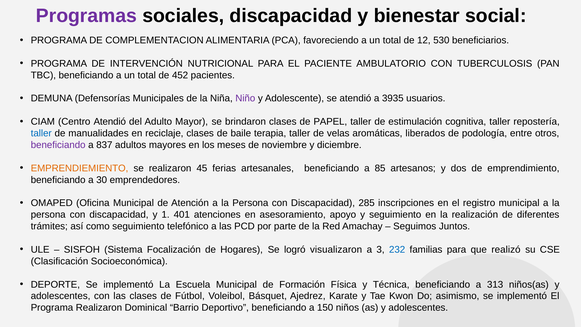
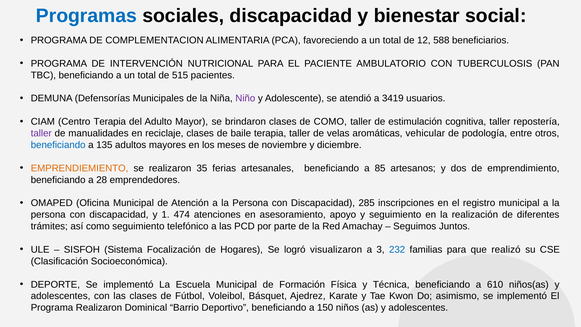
Programas colour: purple -> blue
530: 530 -> 588
452: 452 -> 515
3935: 3935 -> 3419
Centro Atendió: Atendió -> Terapia
de PAPEL: PAPEL -> COMO
taller at (41, 133) colour: blue -> purple
liberados: liberados -> vehicular
beneficiando at (58, 145) colour: purple -> blue
837: 837 -> 135
45: 45 -> 35
30: 30 -> 28
401: 401 -> 474
313: 313 -> 610
